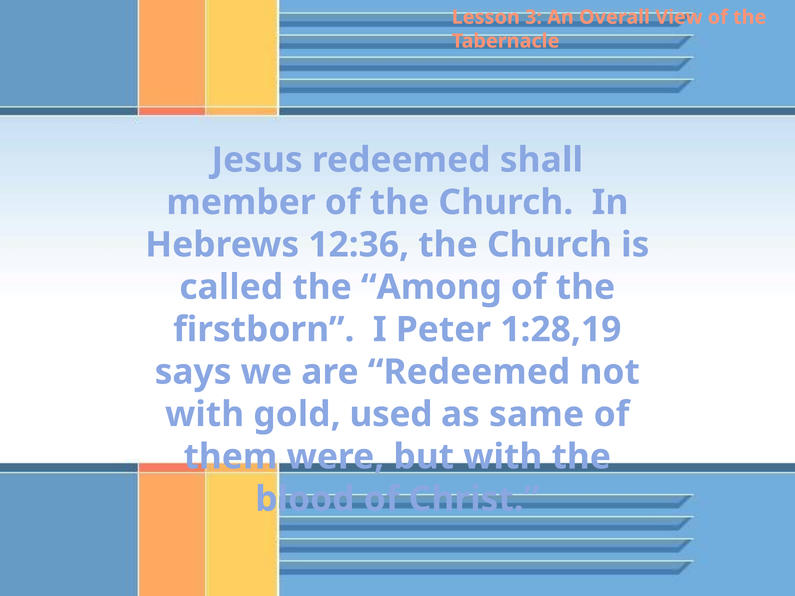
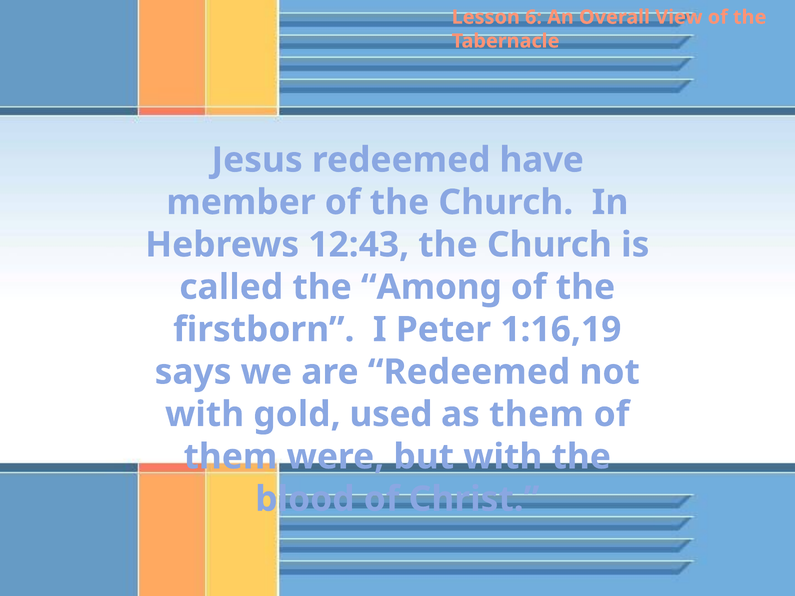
3: 3 -> 6
shall: shall -> have
12:36: 12:36 -> 12:43
1:28,19: 1:28,19 -> 1:16,19
as same: same -> them
